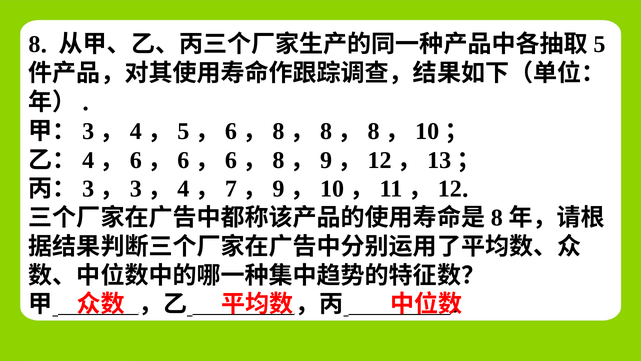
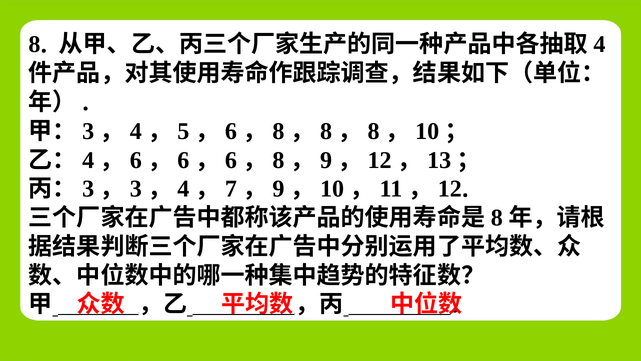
5 at (600, 44): 5 -> 4
